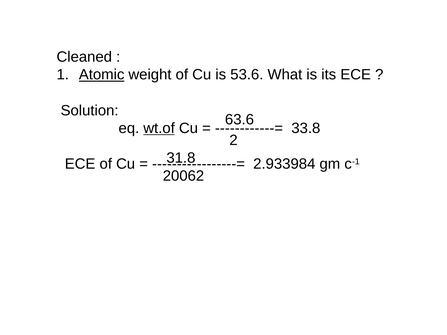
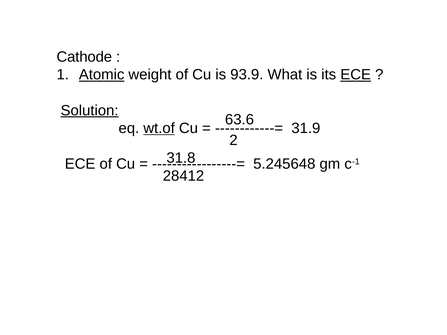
Cleaned: Cleaned -> Cathode
53.6: 53.6 -> 93.9
ECE at (356, 75) underline: none -> present
Solution underline: none -> present
33.8: 33.8 -> 31.9
2.933984: 2.933984 -> 5.245648
20062: 20062 -> 28412
